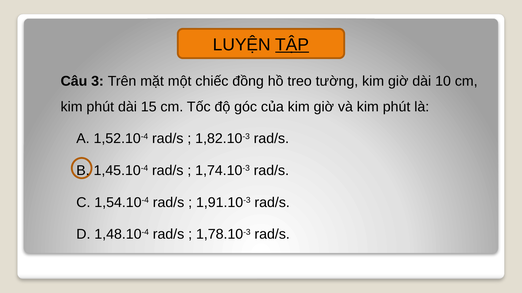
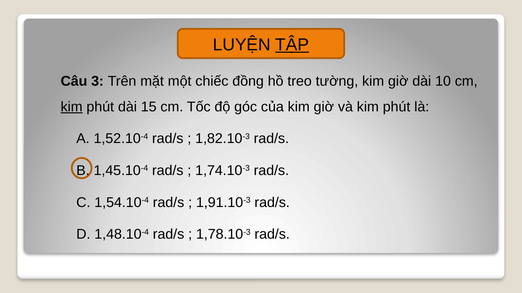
kim at (72, 107) underline: none -> present
